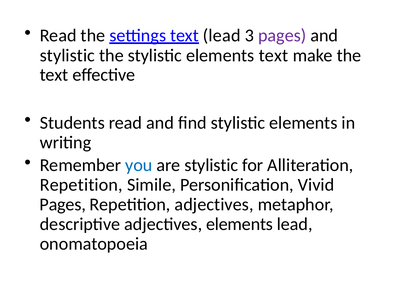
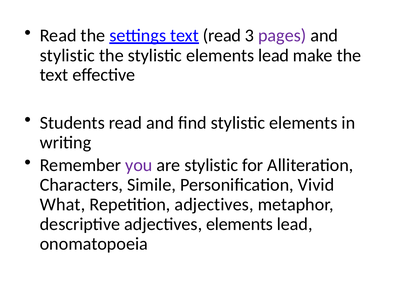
lead at (222, 35): lead -> read
stylistic elements text: text -> lead
you colour: blue -> purple
Repetition at (81, 185): Repetition -> Characters
Pages at (63, 205): Pages -> What
